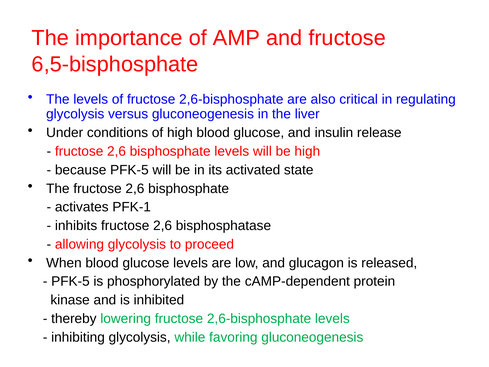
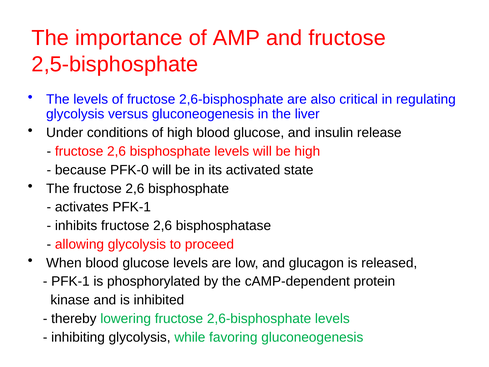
6,5-bisphosphate: 6,5-bisphosphate -> 2,5-bisphosphate
because PFK-5: PFK-5 -> PFK-0
PFK-5 at (70, 281): PFK-5 -> PFK-1
